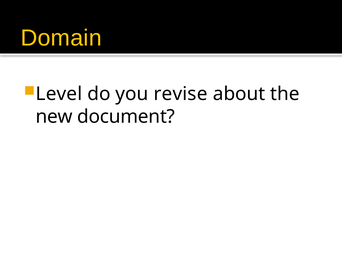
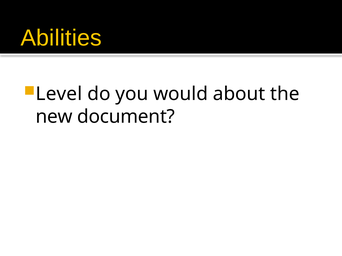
Domain: Domain -> Abilities
revise: revise -> would
